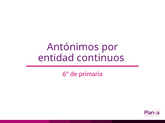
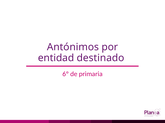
continuos: continuos -> destinado
